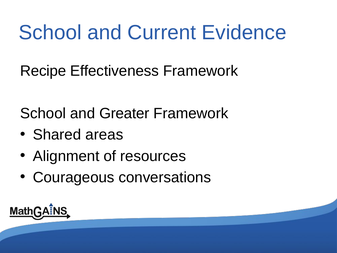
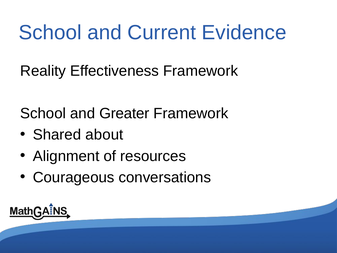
Recipe: Recipe -> Reality
areas: areas -> about
